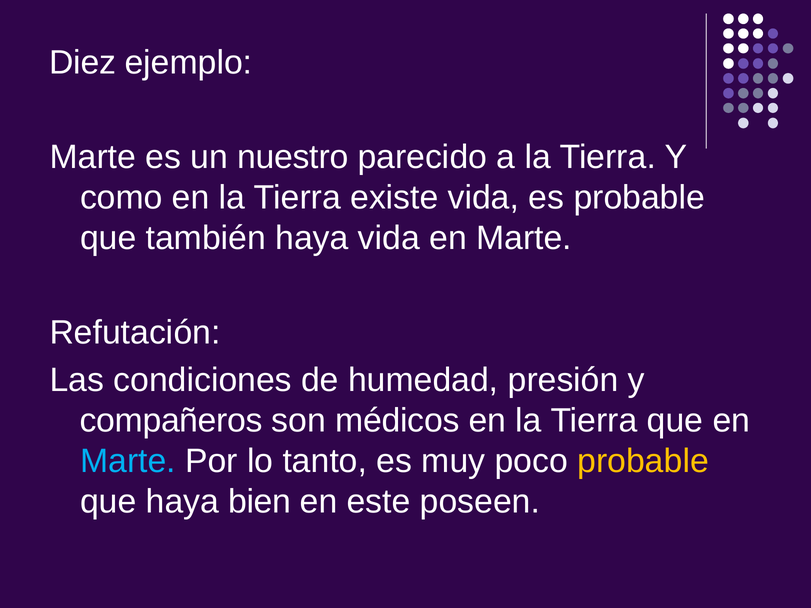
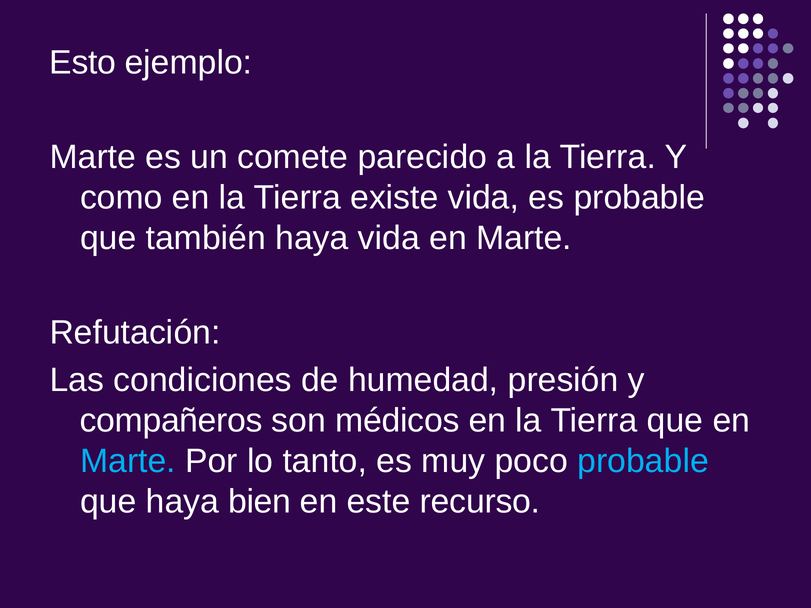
Diez: Diez -> Esto
nuestro: nuestro -> comete
probable at (643, 461) colour: yellow -> light blue
poseen: poseen -> recurso
